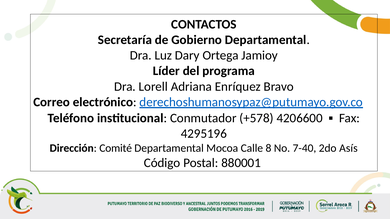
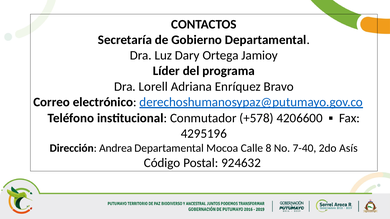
Comité: Comité -> Andrea
880001: 880001 -> 924632
